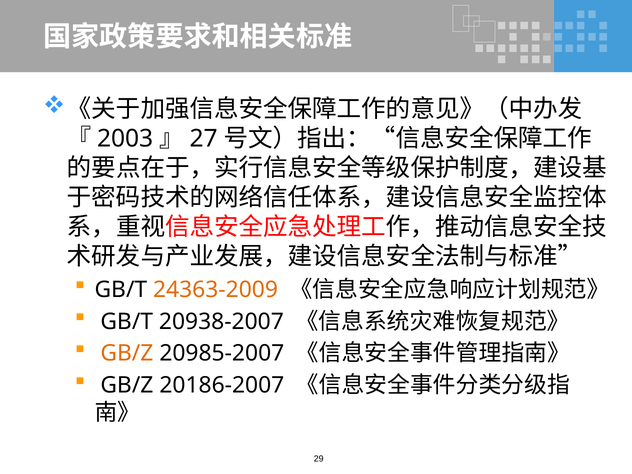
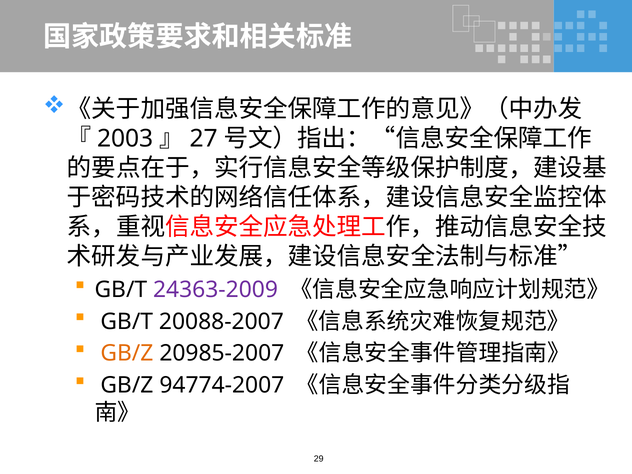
24363-2009 colour: orange -> purple
20938-2007: 20938-2007 -> 20088-2007
20186-2007: 20186-2007 -> 94774-2007
